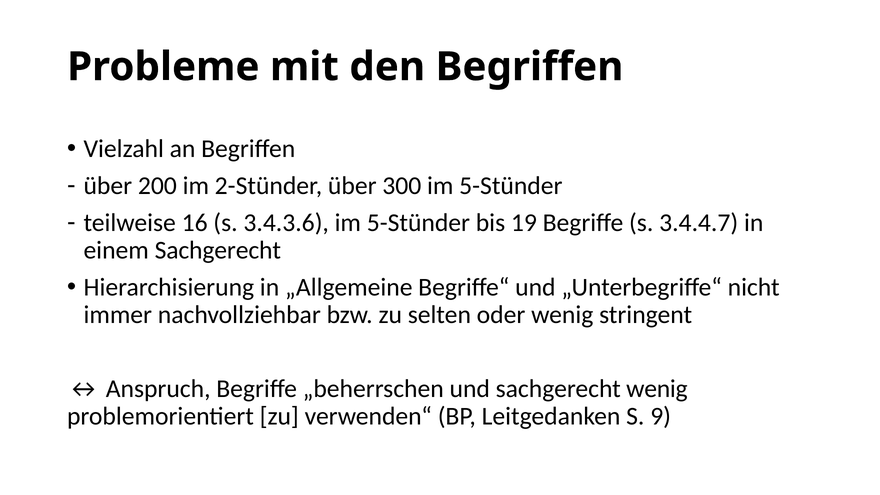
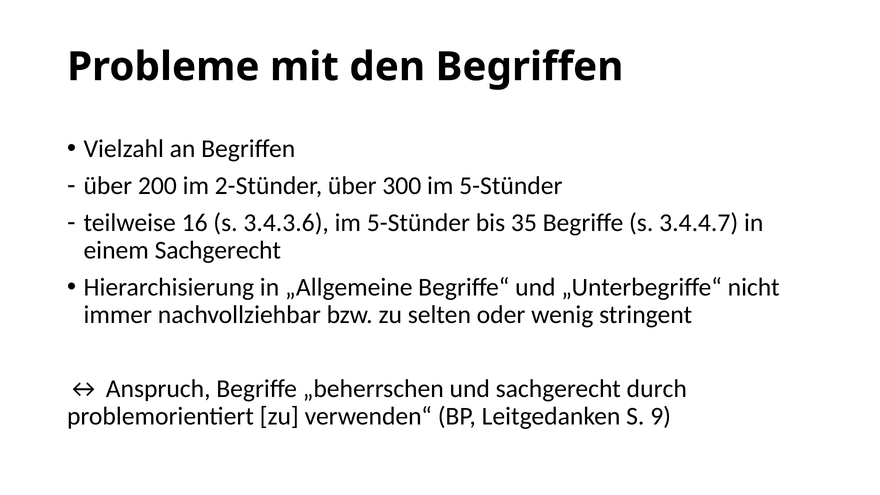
19: 19 -> 35
sachgerecht wenig: wenig -> durch
